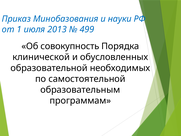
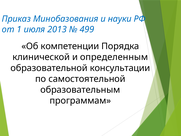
совокупность: совокупность -> компетенции
обусловленных: обусловленных -> определенным
необходимых: необходимых -> консультации
